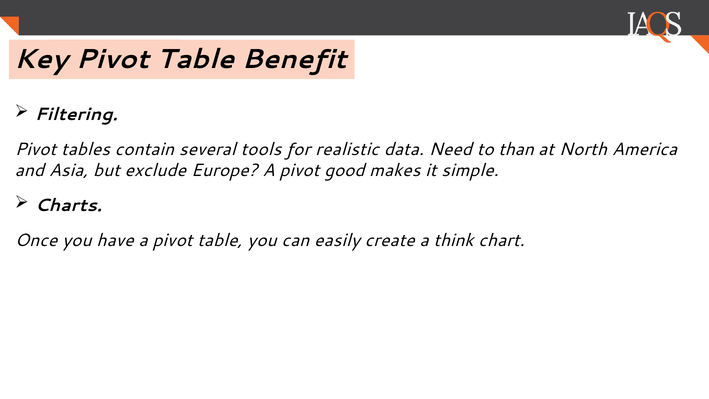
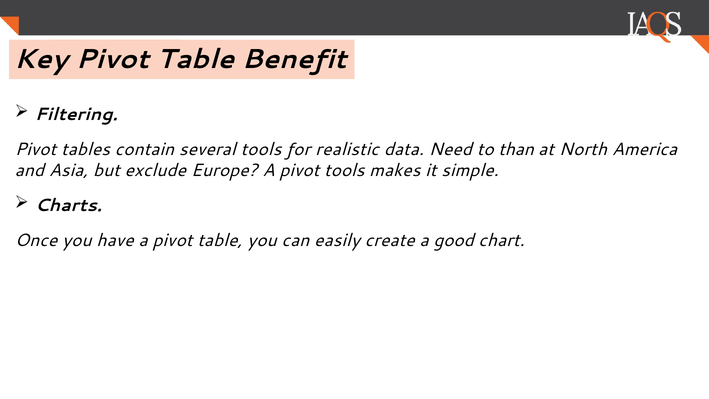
pivot good: good -> tools
think: think -> good
